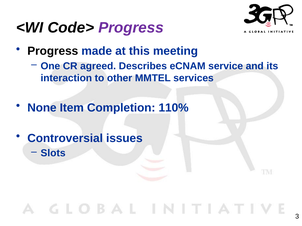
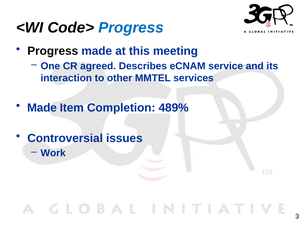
Progress at (131, 28) colour: purple -> blue
None at (42, 108): None -> Made
110%: 110% -> 489%
Slots: Slots -> Work
